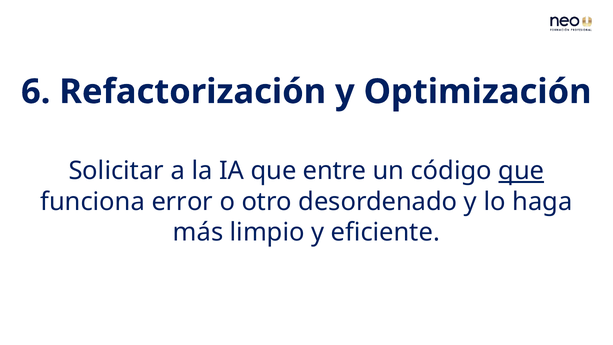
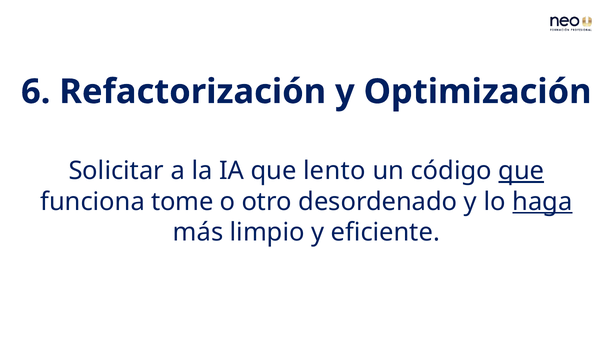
entre: entre -> lento
error: error -> tome
haga underline: none -> present
